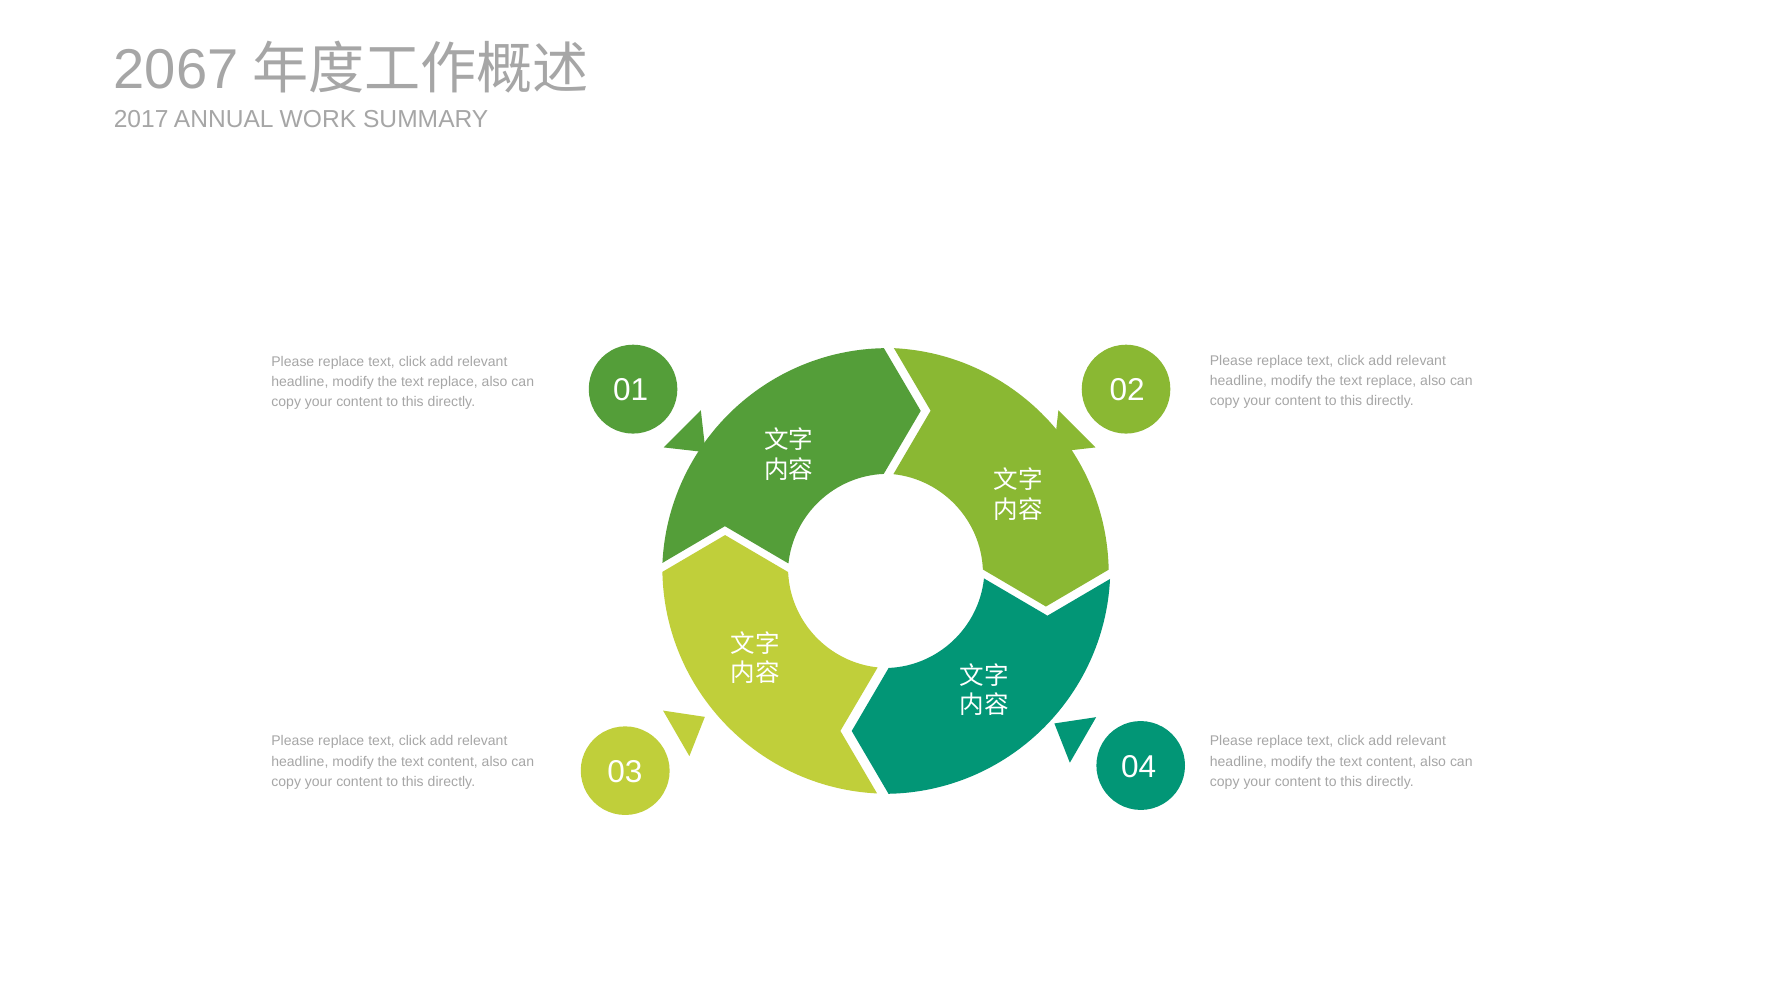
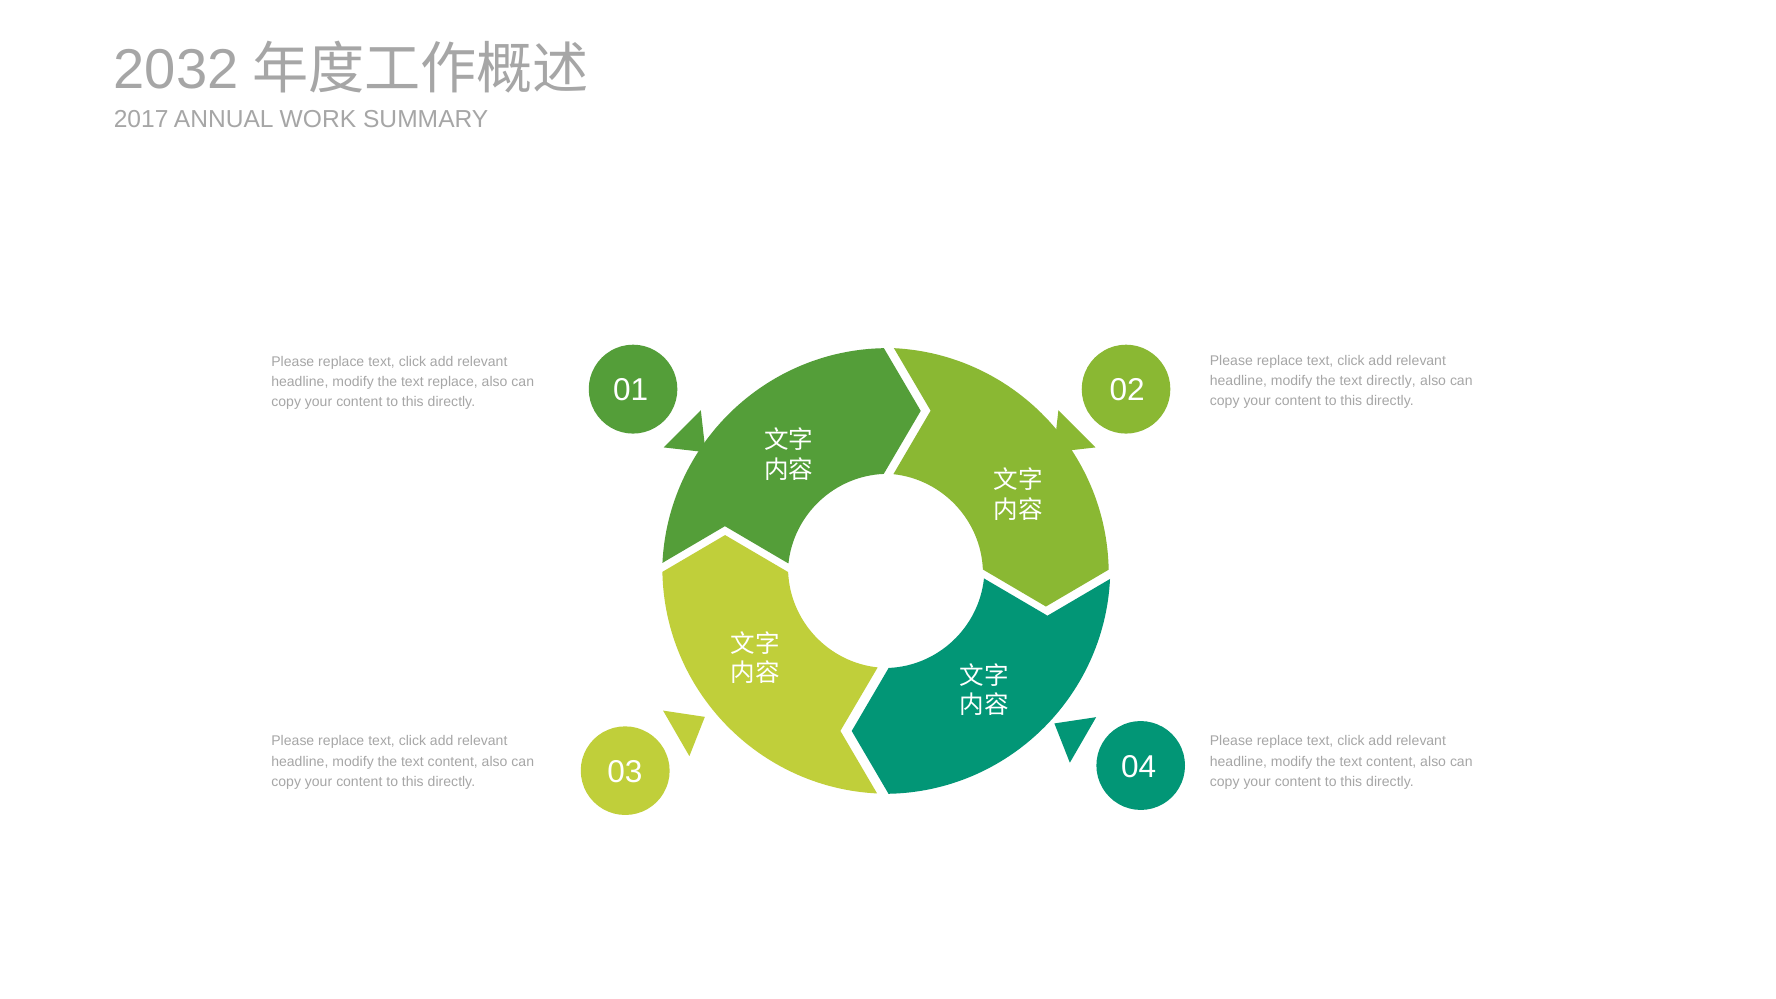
2067: 2067 -> 2032
replace at (1391, 381): replace -> directly
